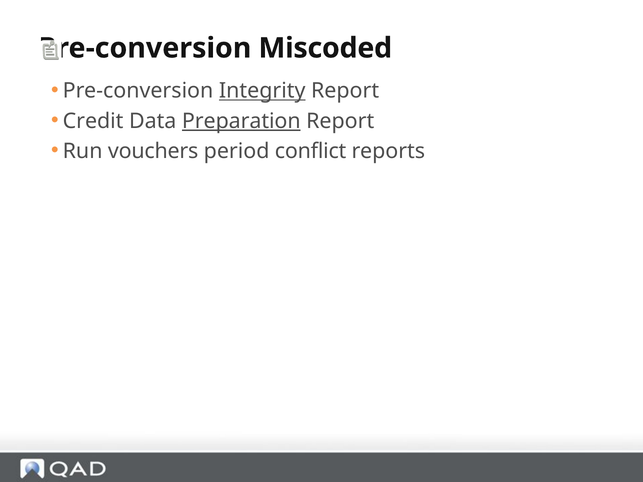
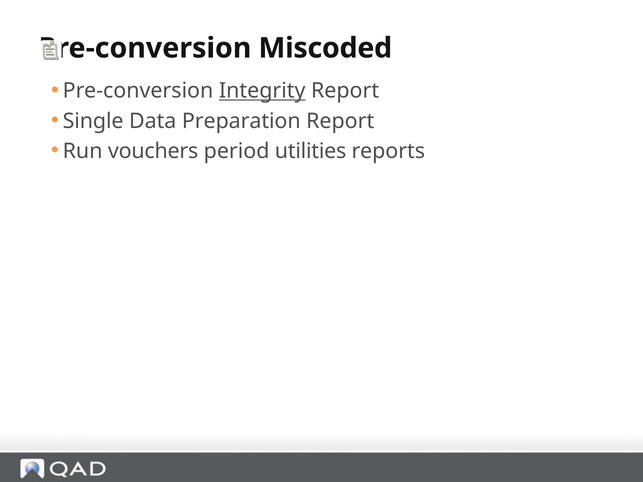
Credit: Credit -> Single
Preparation underline: present -> none
conflict: conflict -> utilities
